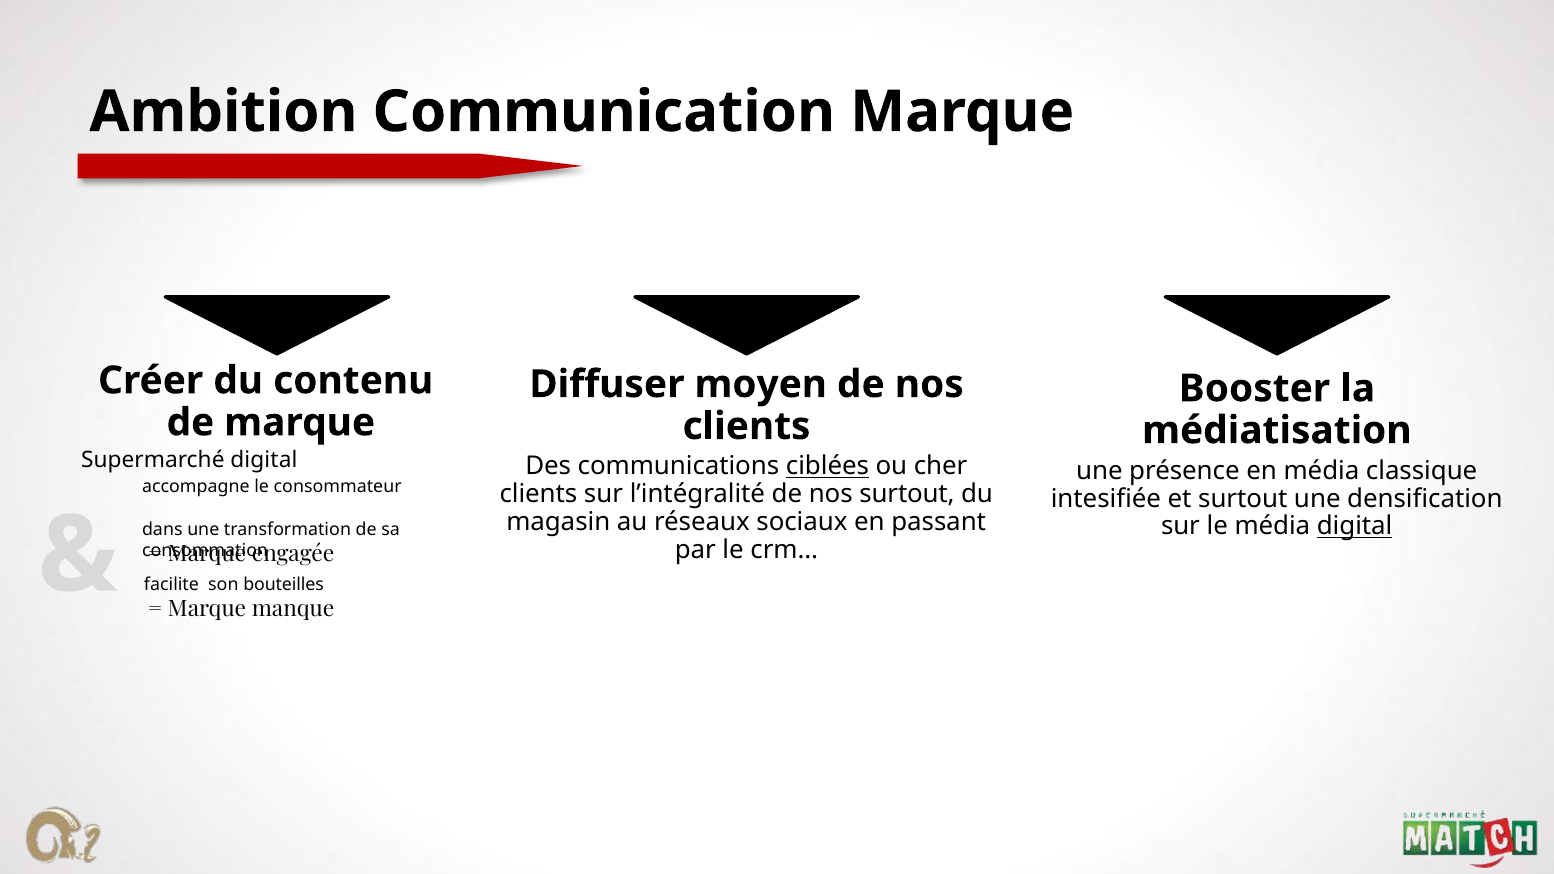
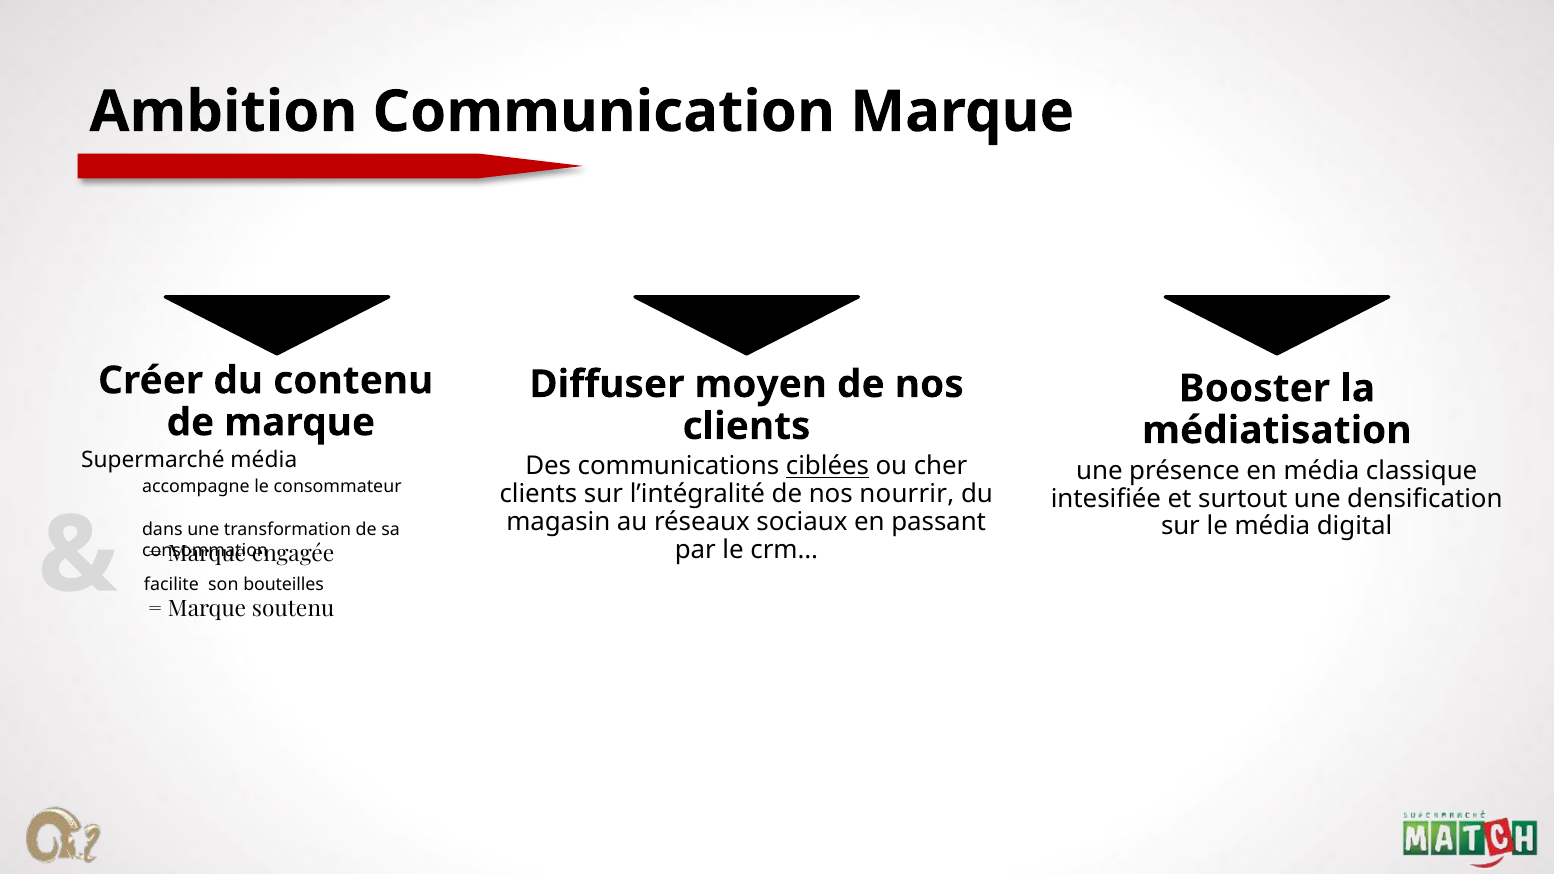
Supermarché digital: digital -> média
nos surtout: surtout -> nourrir
digital at (1355, 527) underline: present -> none
manque: manque -> soutenu
